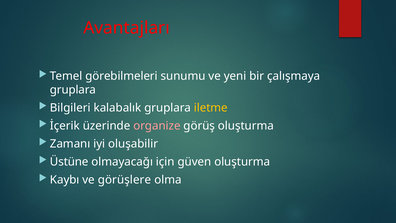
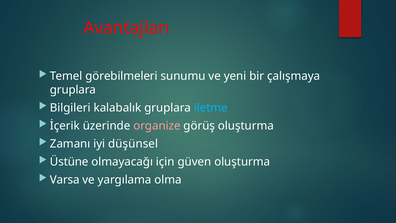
iletme colour: yellow -> light blue
oluşabilir: oluşabilir -> düşünsel
Kaybı: Kaybı -> Varsa
görüşlere: görüşlere -> yargılama
